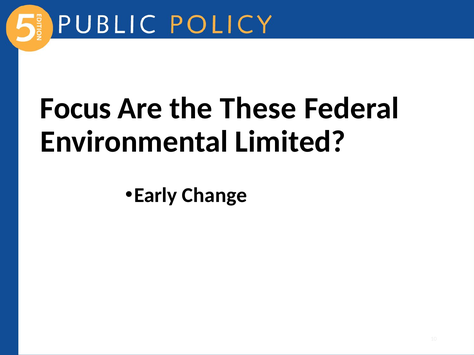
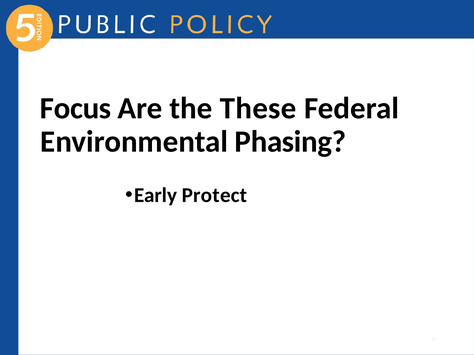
Limited: Limited -> Phasing
Change: Change -> Protect
